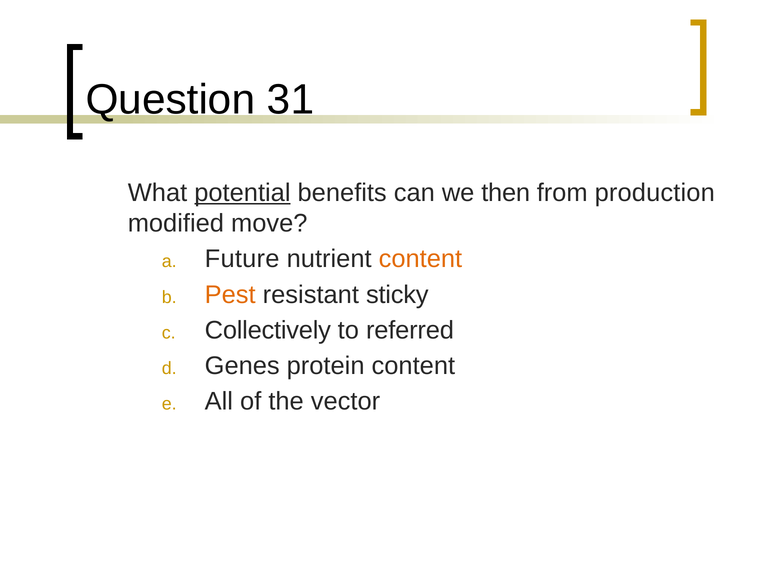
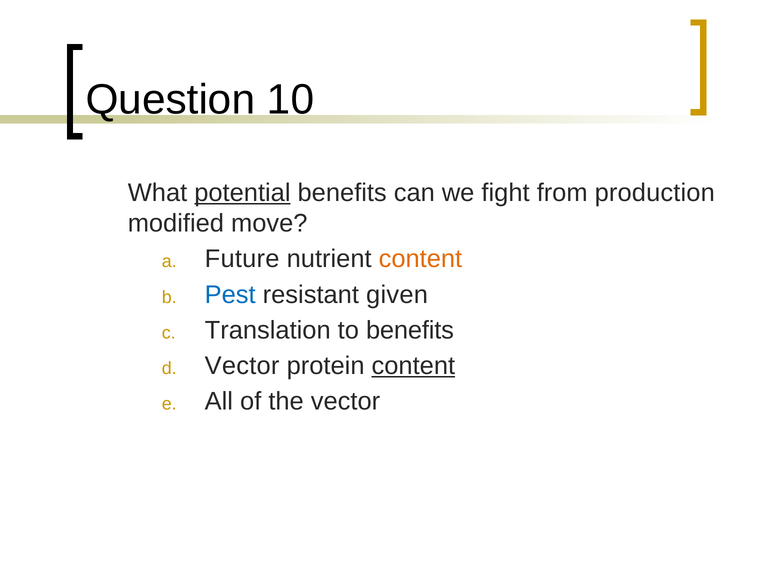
31: 31 -> 10
then: then -> fight
Pest colour: orange -> blue
sticky: sticky -> given
Collectively: Collectively -> Translation
to referred: referred -> benefits
Genes at (242, 366): Genes -> Vector
content at (413, 366) underline: none -> present
